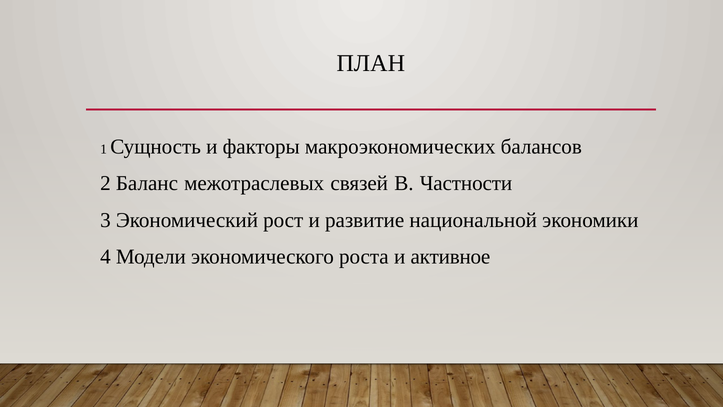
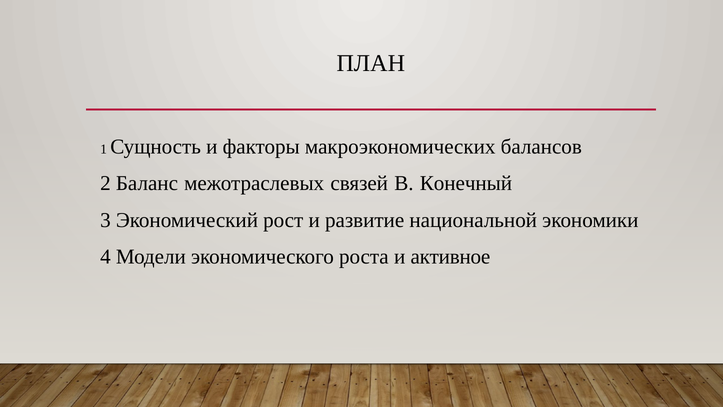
Частности: Частности -> Конечный
